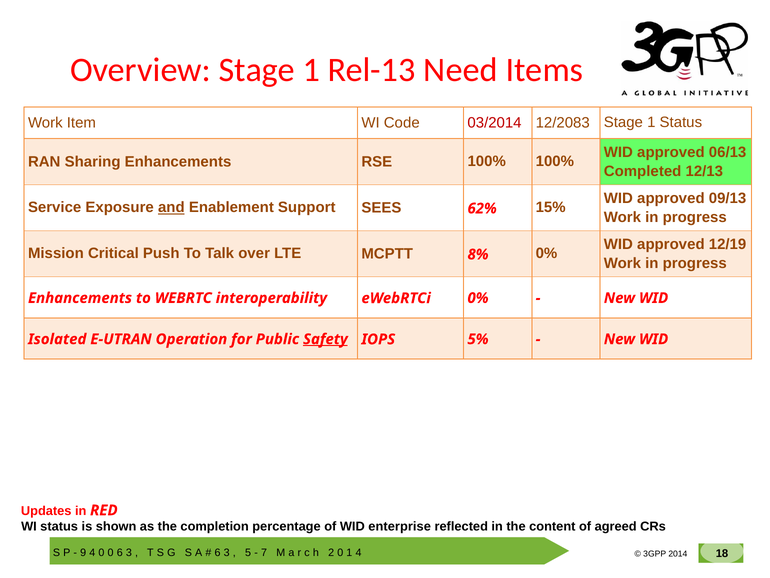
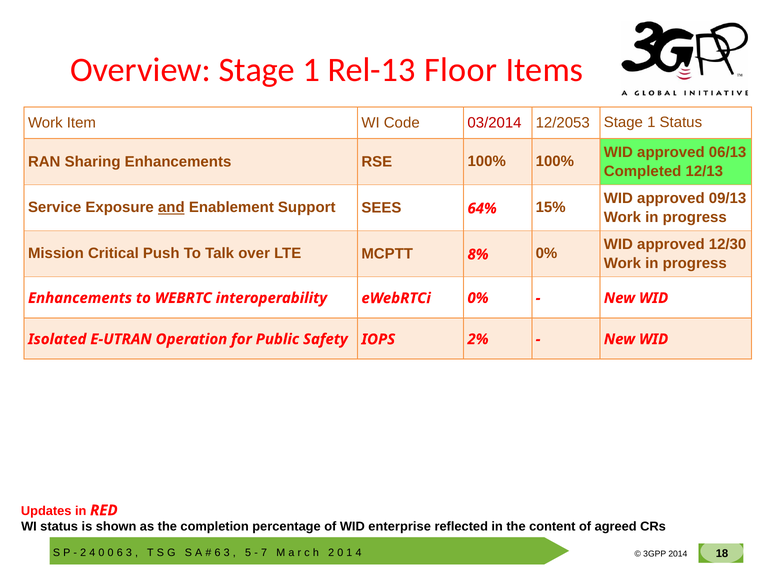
Need: Need -> Floor
12/2083: 12/2083 -> 12/2053
62%: 62% -> 64%
12/19: 12/19 -> 12/30
Safety underline: present -> none
5%: 5% -> 2%
9 at (83, 552): 9 -> 2
